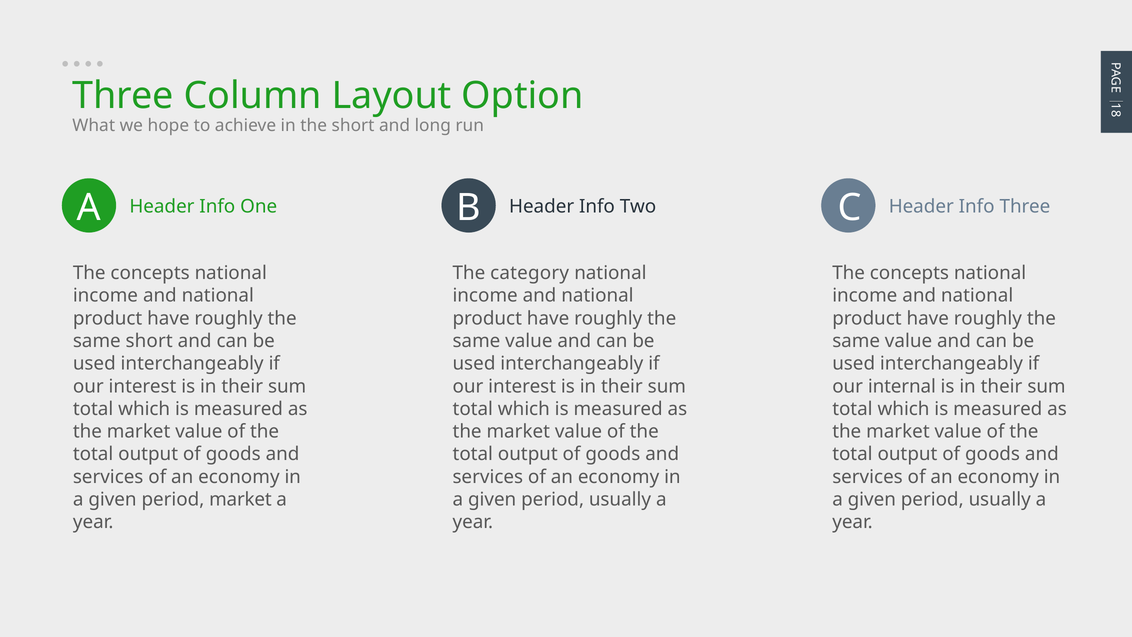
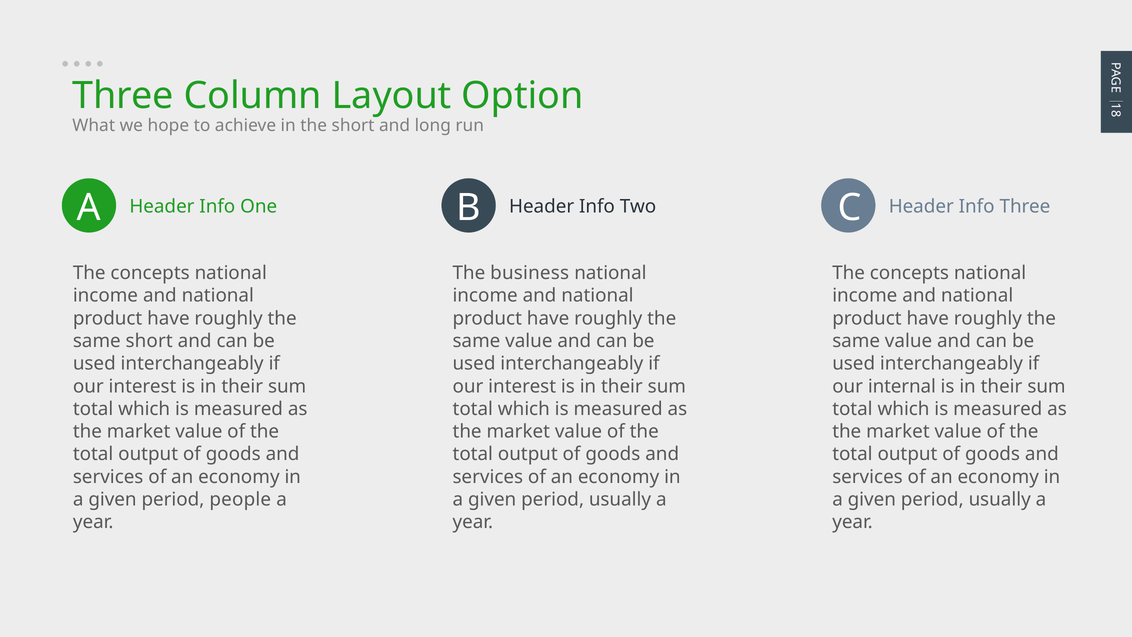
category: category -> business
period market: market -> people
